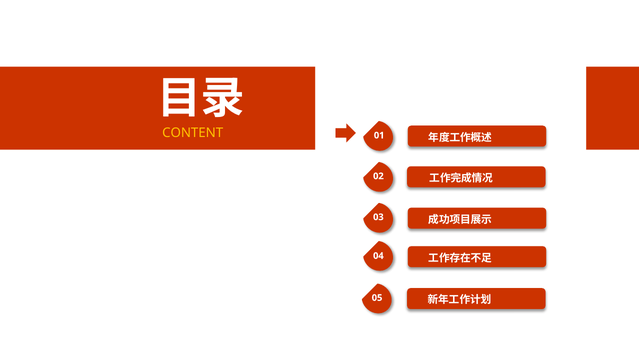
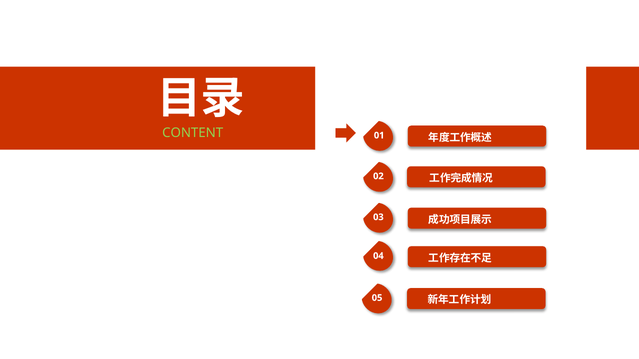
CONTENT colour: yellow -> light green
